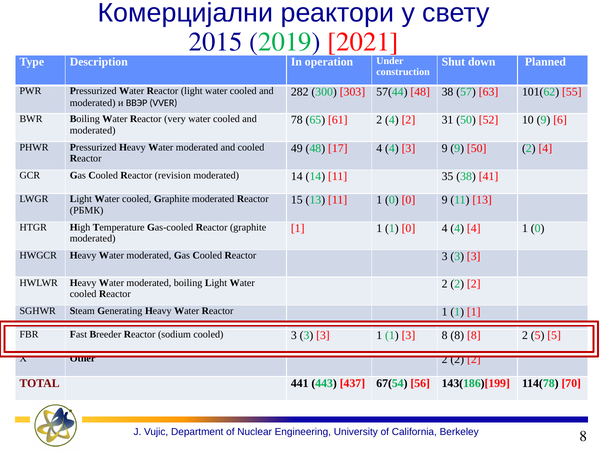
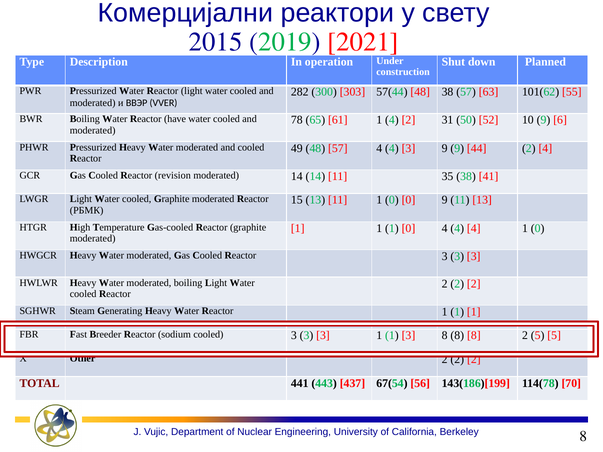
very: very -> have
61 2: 2 -> 1
48 17: 17 -> 57
9 50: 50 -> 44
